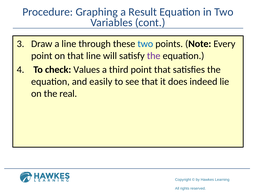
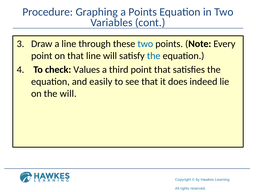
a Result: Result -> Points
the at (154, 56) colour: purple -> blue
the real: real -> will
